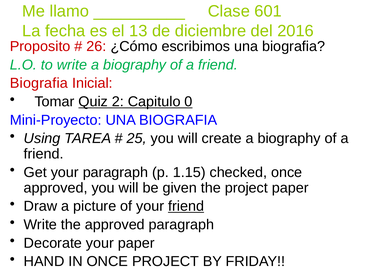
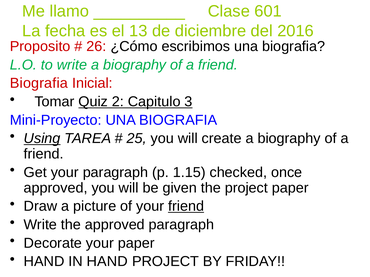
0: 0 -> 3
Using underline: none -> present
IN ONCE: ONCE -> HAND
